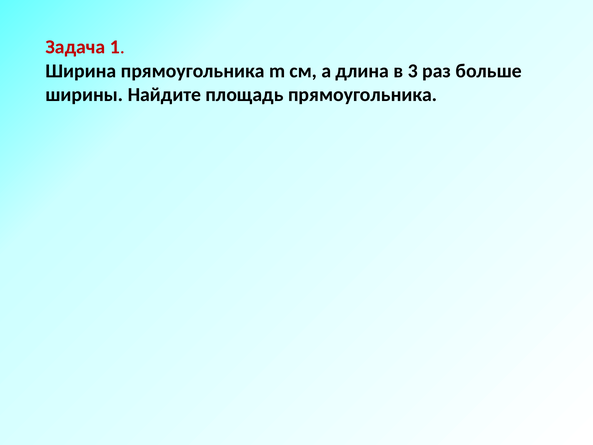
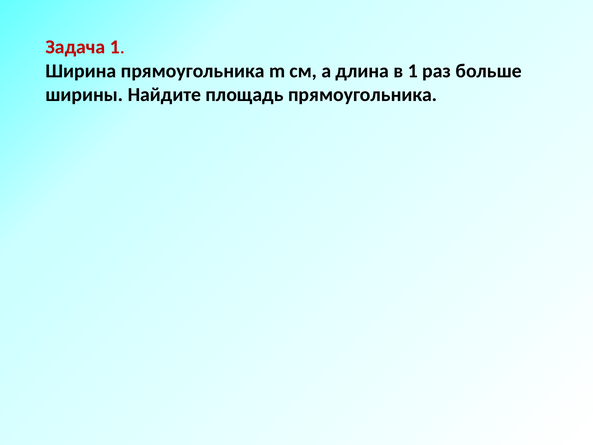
в 3: 3 -> 1
